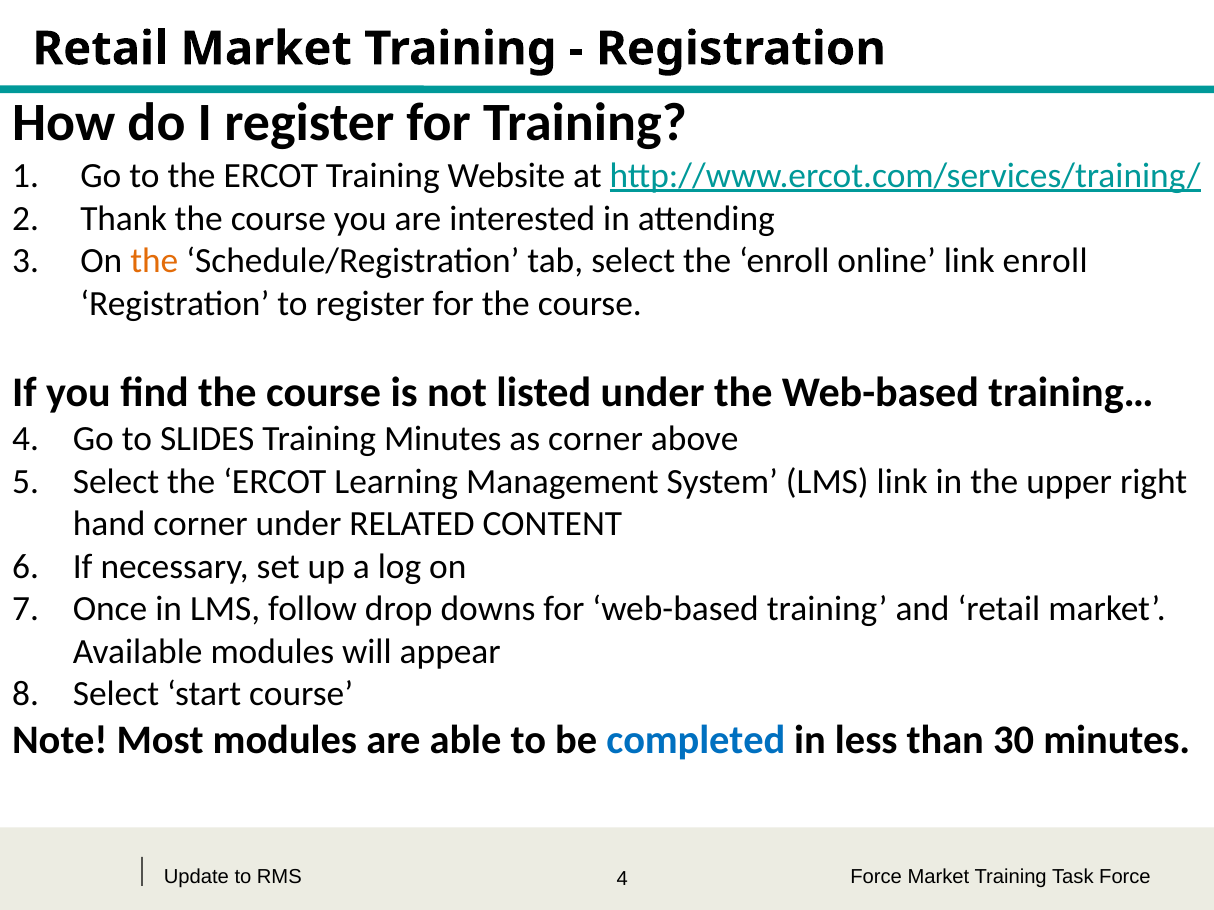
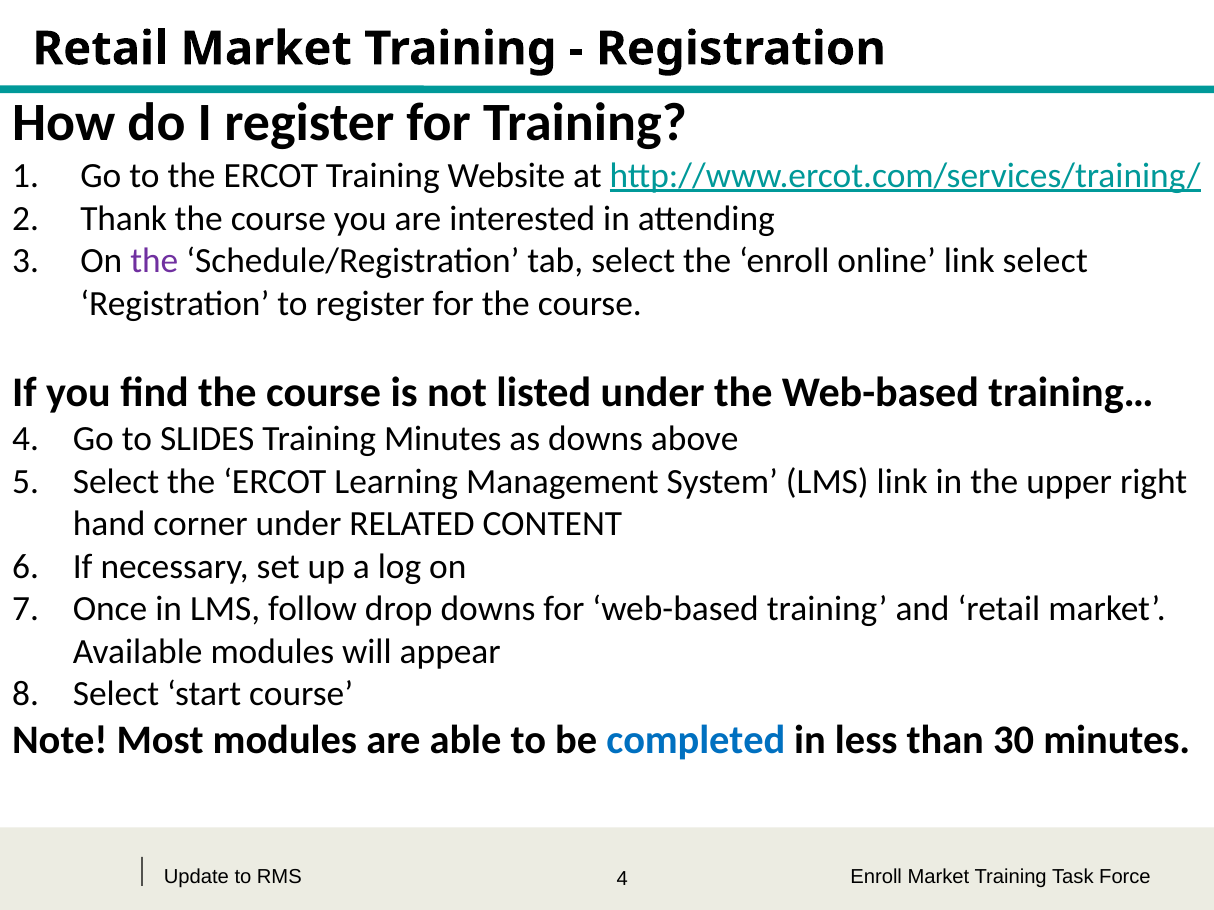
the at (154, 261) colour: orange -> purple
link enroll: enroll -> select
as corner: corner -> downs
Force at (876, 877): Force -> Enroll
